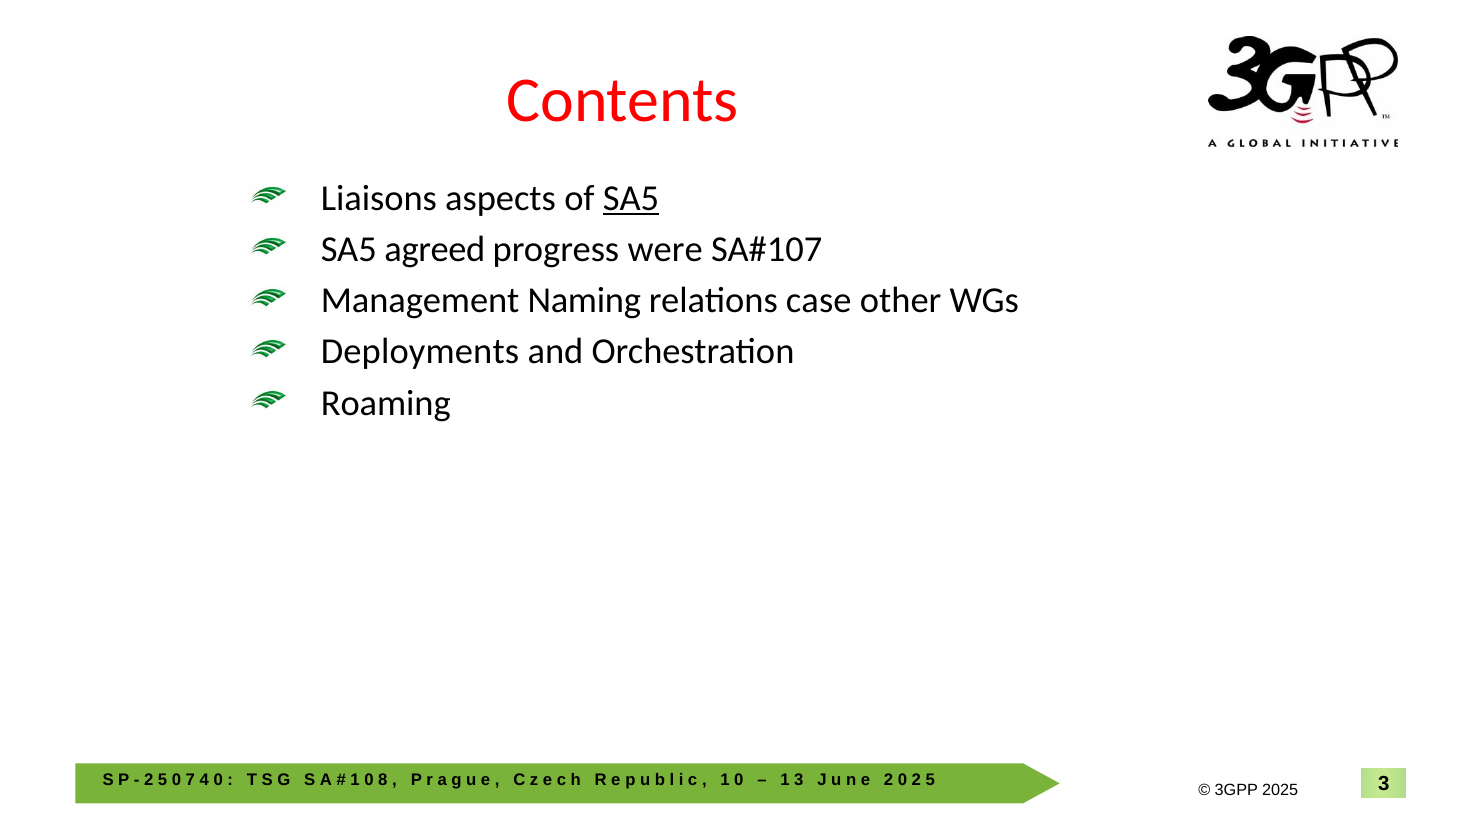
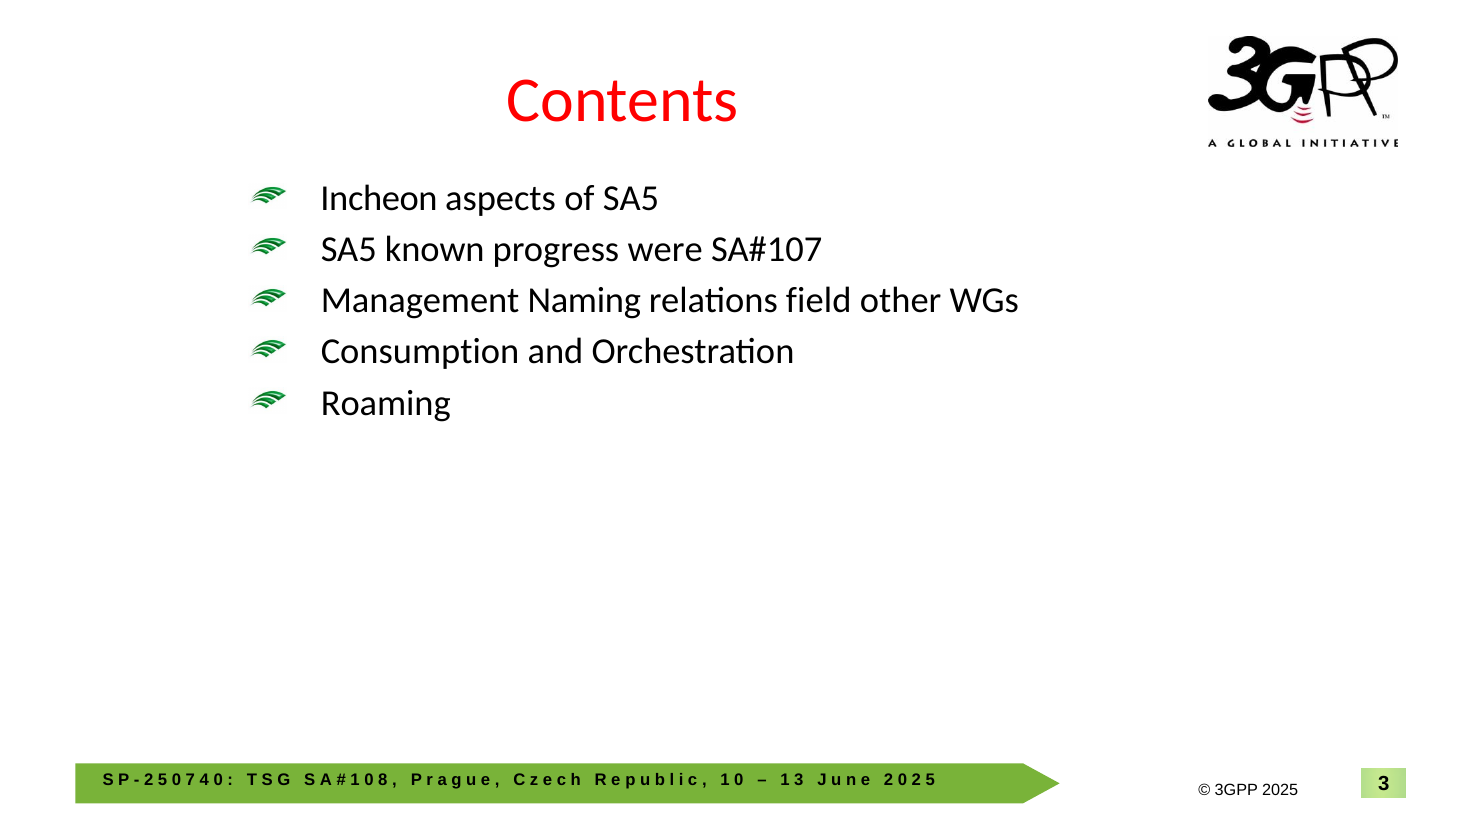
Liaisons: Liaisons -> Incheon
SA5 at (631, 199) underline: present -> none
agreed: agreed -> known
case: case -> field
Deployments: Deployments -> Consumption
